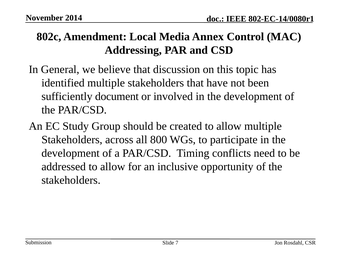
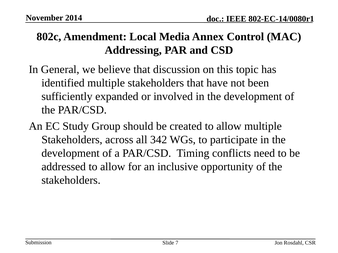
document: document -> expanded
800: 800 -> 342
